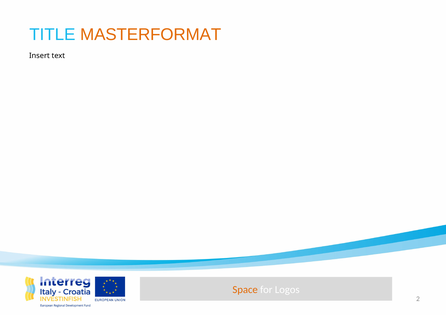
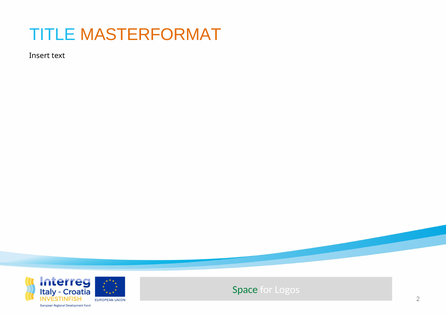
Space colour: orange -> green
